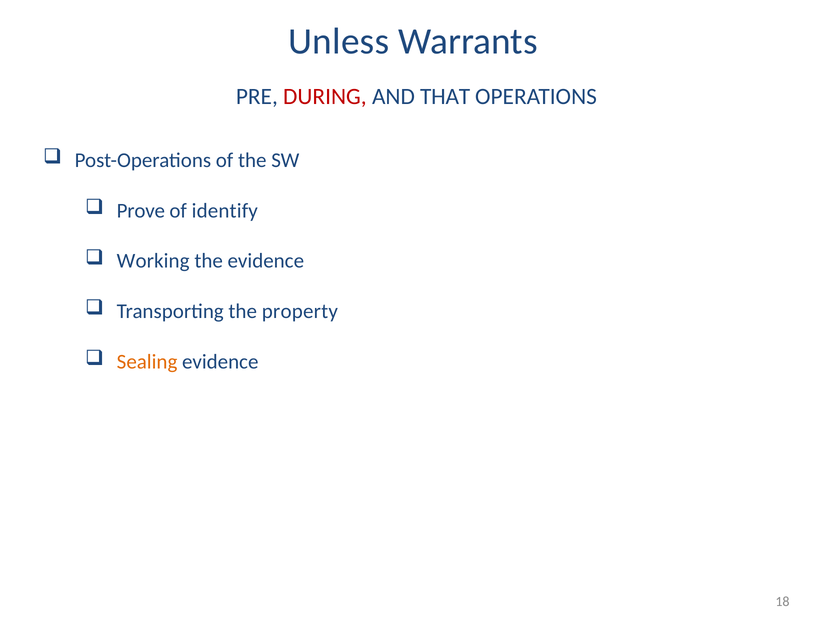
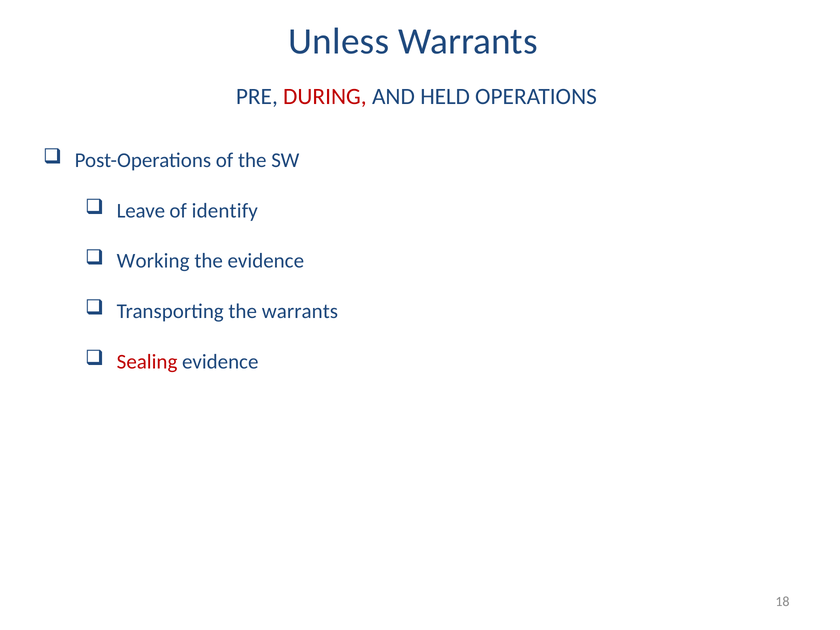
THAT: THAT -> HELD
Prove: Prove -> Leave
the property: property -> warrants
Sealing colour: orange -> red
